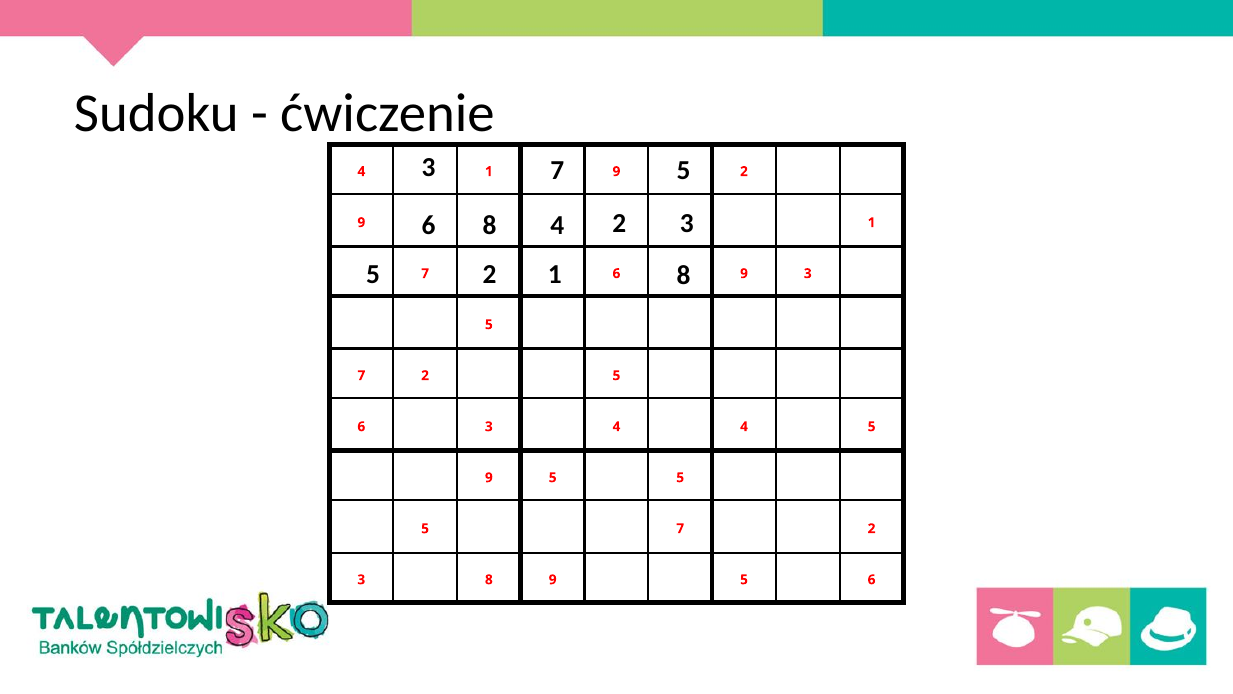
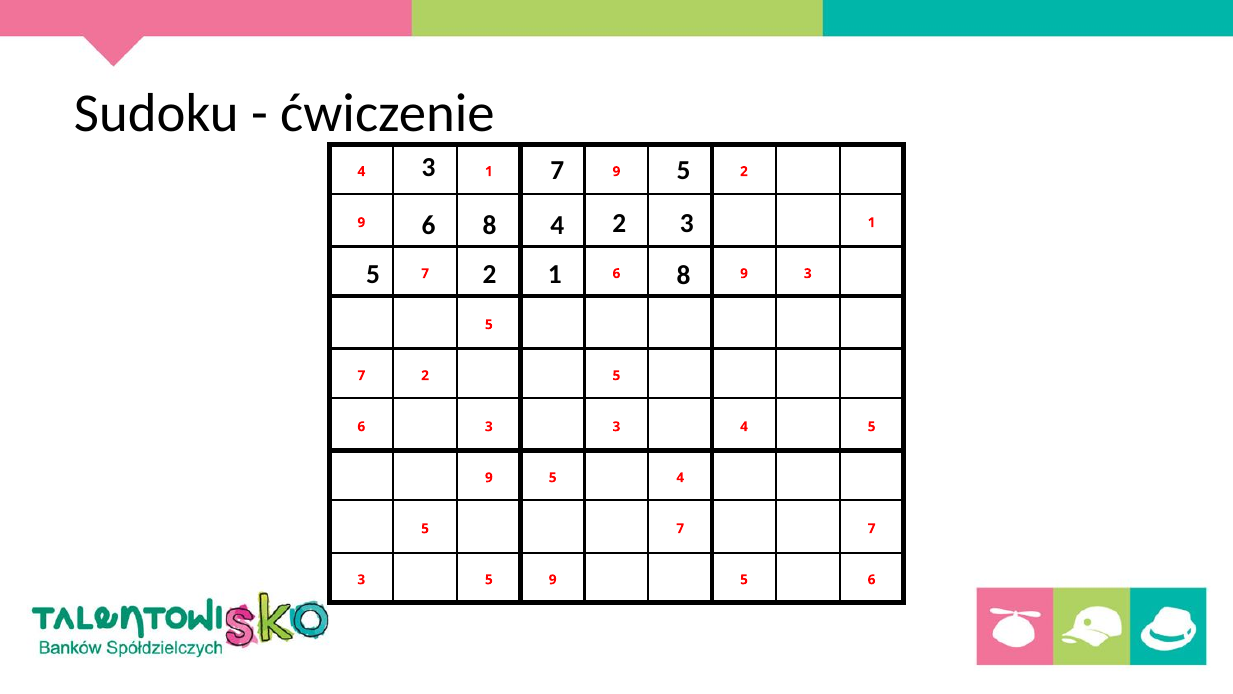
3 4: 4 -> 3
9 5 5: 5 -> 4
2 at (872, 528): 2 -> 7
8 at (489, 579): 8 -> 5
